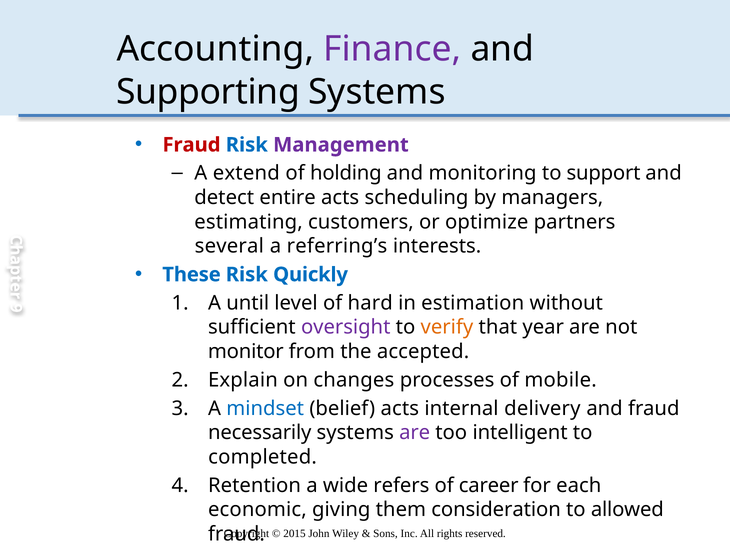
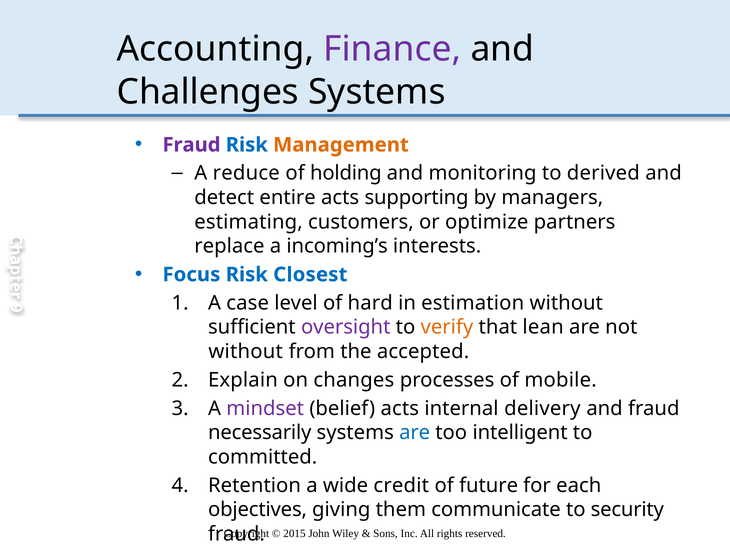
Supporting: Supporting -> Challenges
Fraud at (191, 145) colour: red -> purple
Management colour: purple -> orange
extend: extend -> reduce
support: support -> derived
scheduling: scheduling -> supporting
several: several -> replace
referring’s: referring’s -> incoming’s
These: These -> Focus
Quickly: Quickly -> Closest
until: until -> case
year: year -> lean
monitor at (246, 352): monitor -> without
mindset colour: blue -> purple
are at (415, 433) colour: purple -> blue
completed: completed -> committed
refers: refers -> credit
career: career -> future
economic: economic -> objectives
consideration: consideration -> communicate
allowed: allowed -> security
